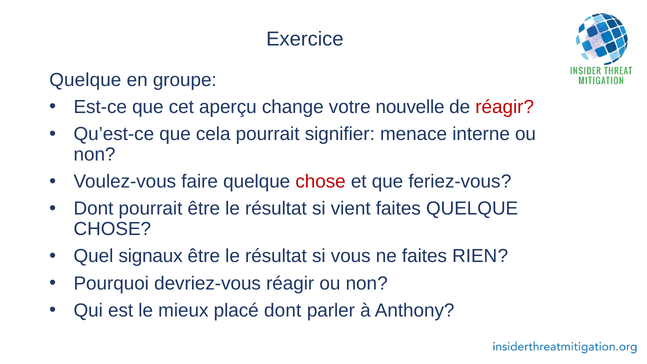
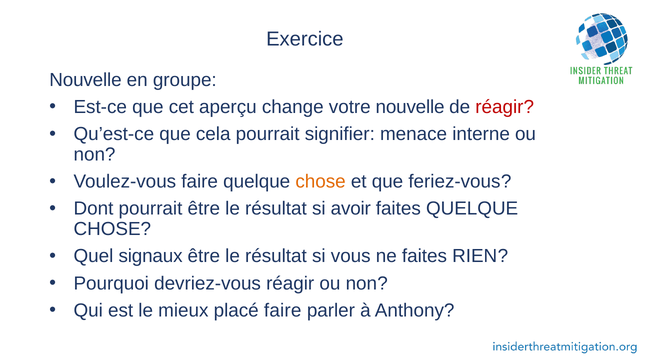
Quelque at (85, 80): Quelque -> Nouvelle
chose at (321, 182) colour: red -> orange
vient: vient -> avoir
placé dont: dont -> faire
